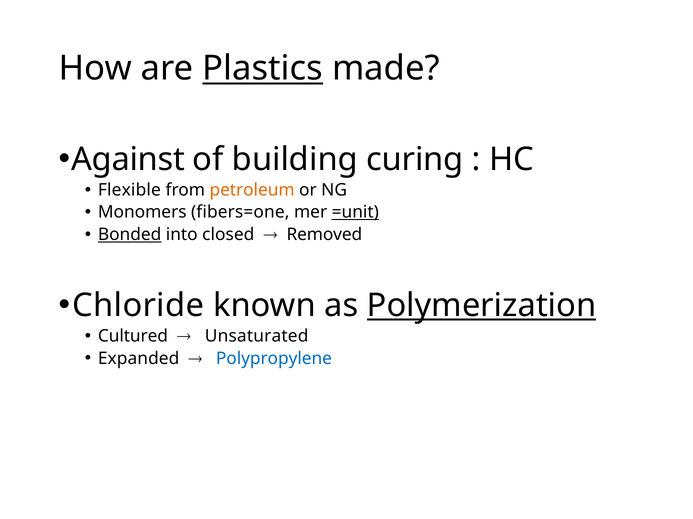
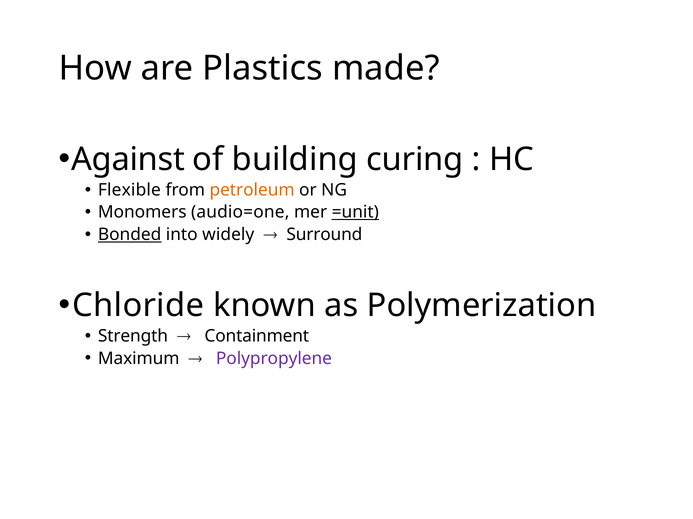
Plastics underline: present -> none
fibers=one: fibers=one -> audio=one
closed: closed -> widely
Removed: Removed -> Surround
Polymerization underline: present -> none
Cultured: Cultured -> Strength
Unsaturated: Unsaturated -> Containment
Expanded: Expanded -> Maximum
Polypropylene colour: blue -> purple
